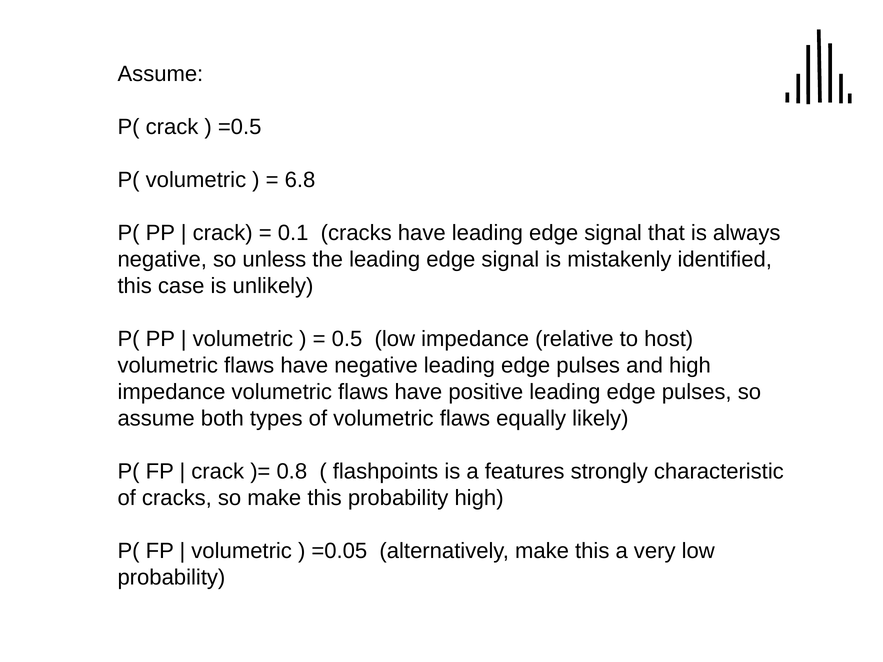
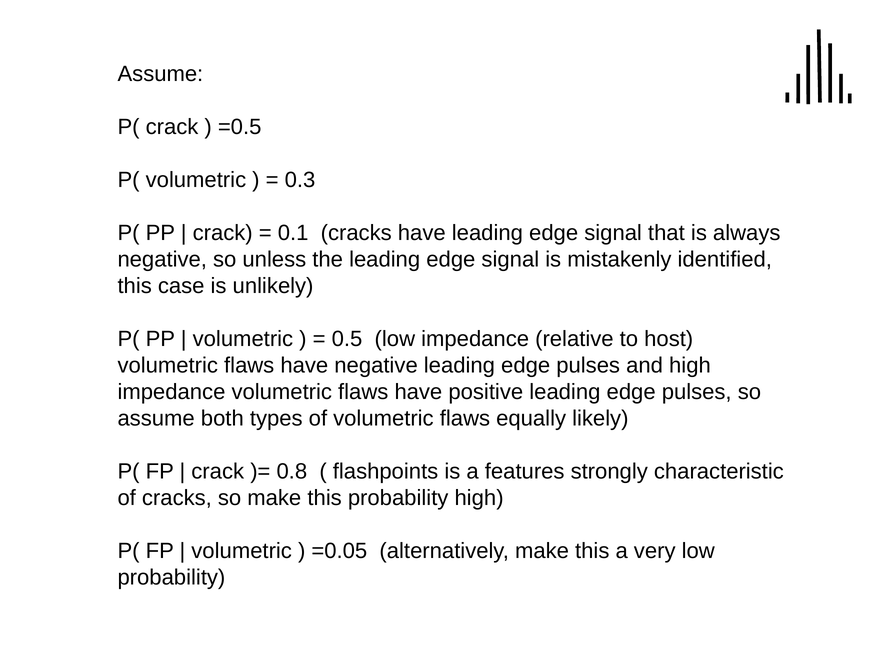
6.8: 6.8 -> 0.3
